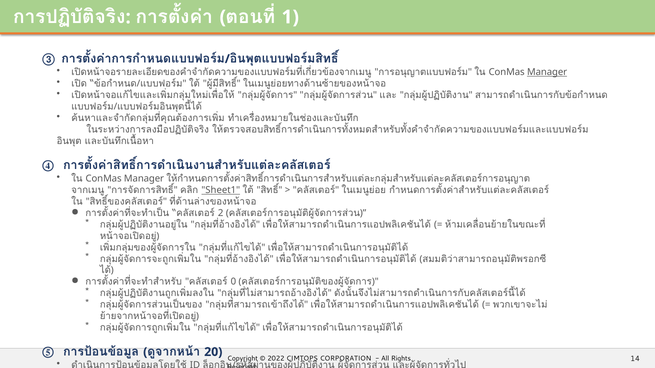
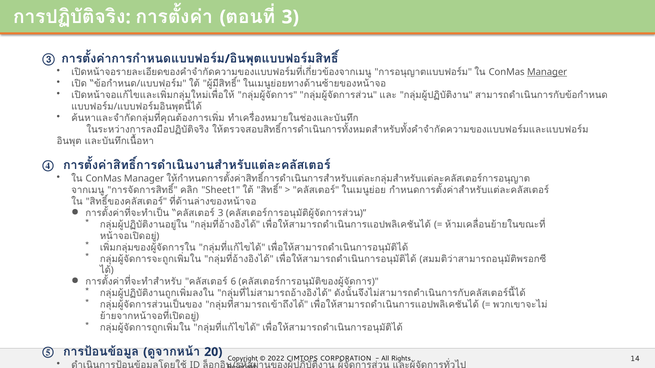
1 at (290, 17): 1 -> 3
Sheet1 underline: present -> none
2 at (221, 213): 2 -> 3
0: 0 -> 6
